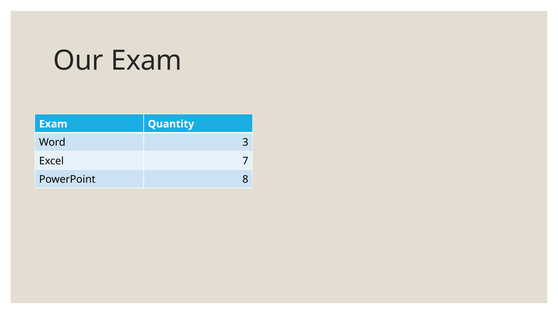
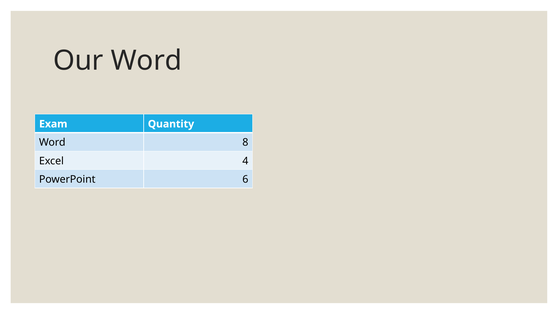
Our Exam: Exam -> Word
3: 3 -> 8
7: 7 -> 4
8: 8 -> 6
